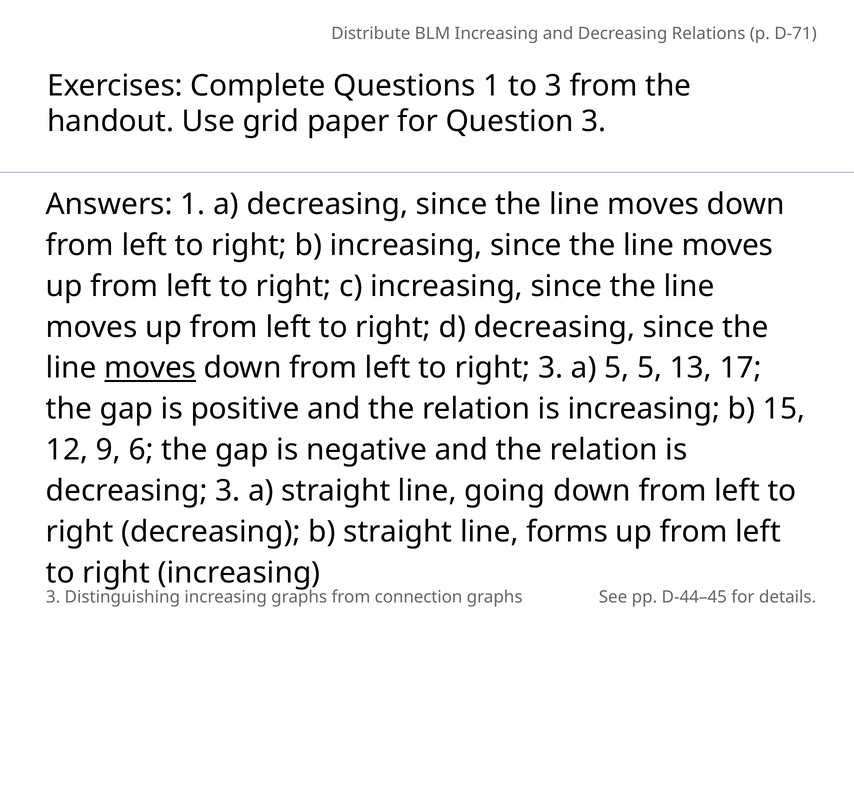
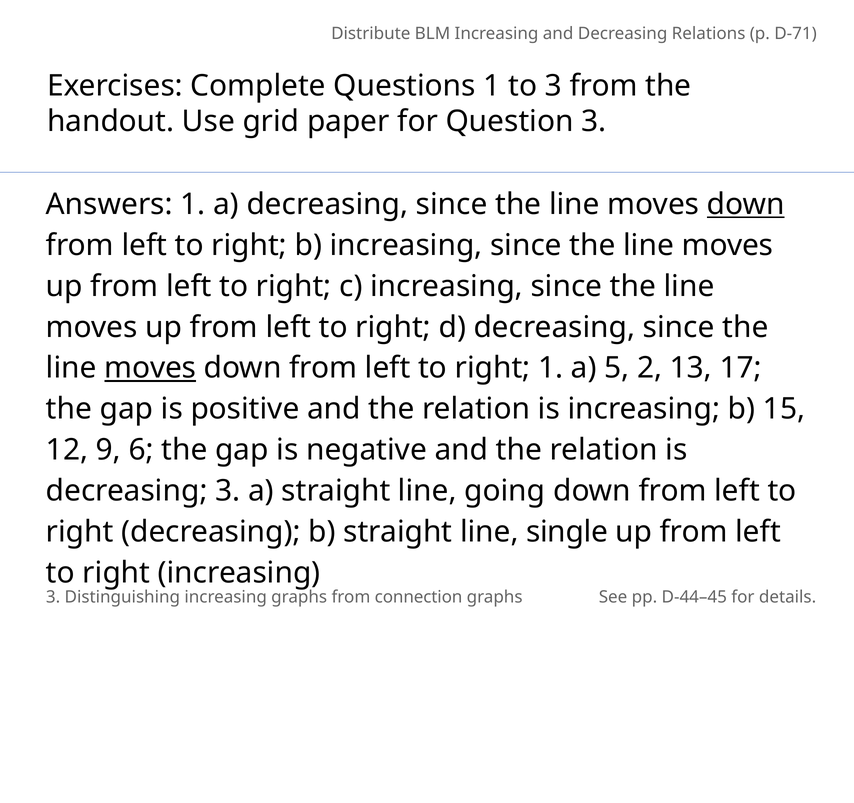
down at (746, 204) underline: none -> present
right 3: 3 -> 1
5 5: 5 -> 2
forms: forms -> single
